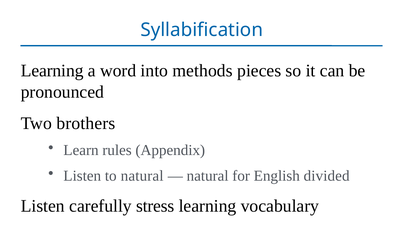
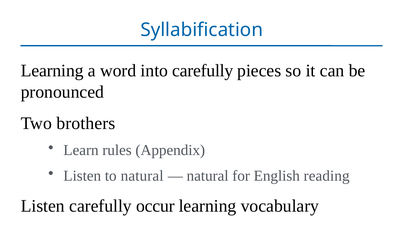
into methods: methods -> carefully
divided: divided -> reading
stress: stress -> occur
